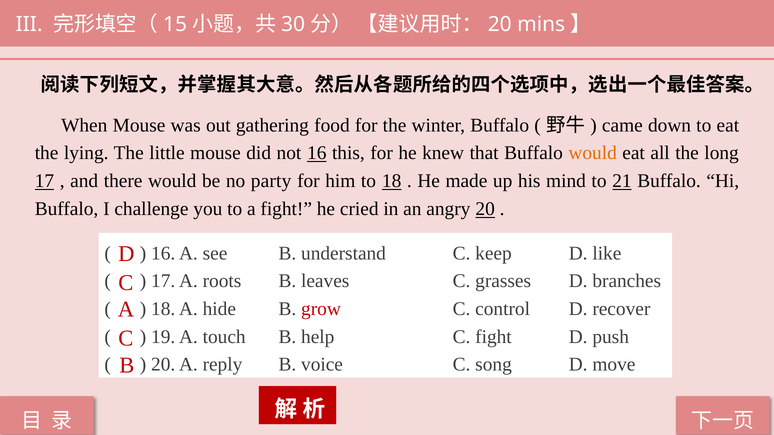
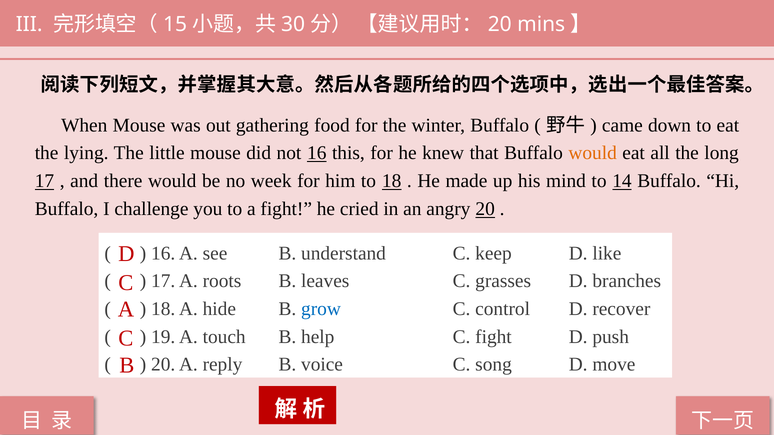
party: party -> week
21: 21 -> 14
grow colour: red -> blue
